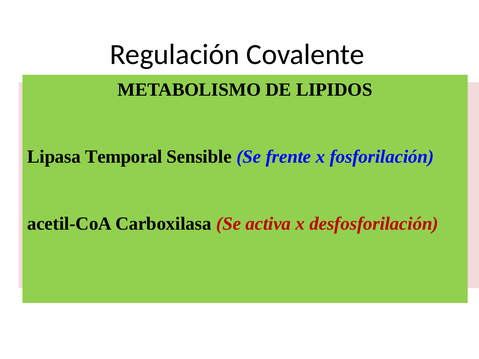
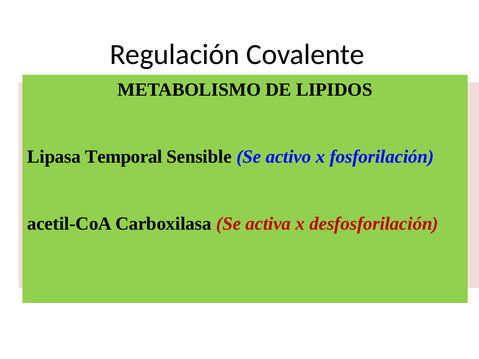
frente: frente -> activo
